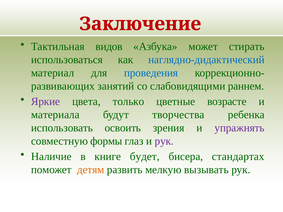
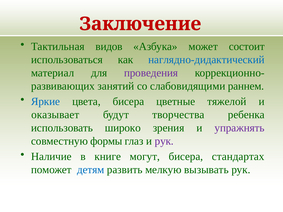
стирать: стирать -> состоит
проведения colour: blue -> purple
Яркие colour: purple -> blue
цвета только: только -> бисера
возрасте: возрасте -> тяжелой
материала: материала -> оказывает
освоить: освоить -> широко
будет: будет -> могут
детям colour: orange -> blue
